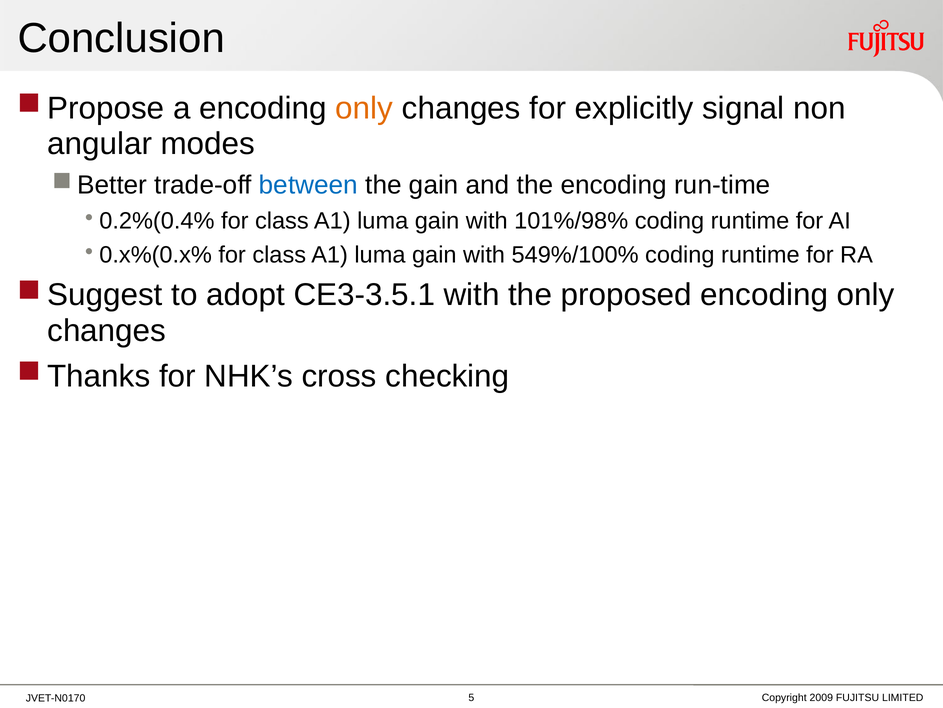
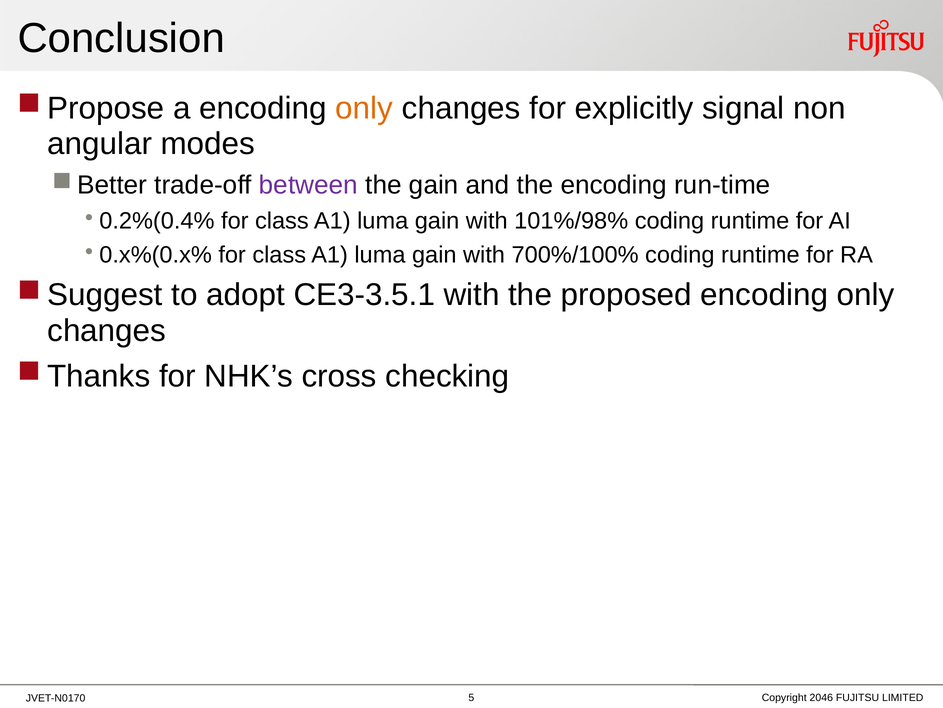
between colour: blue -> purple
549%/100%: 549%/100% -> 700%/100%
2009: 2009 -> 2046
